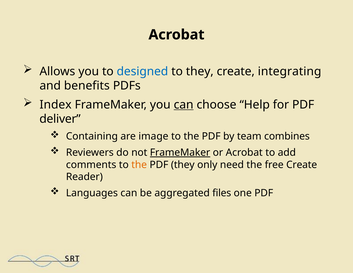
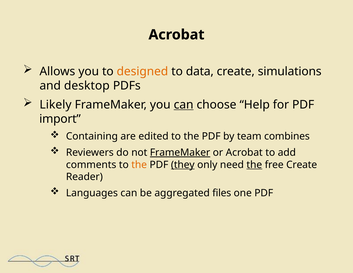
designed colour: blue -> orange
to they: they -> data
integrating: integrating -> simulations
benefits: benefits -> desktop
Index: Index -> Likely
deliver: deliver -> import
image: image -> edited
they at (183, 165) underline: none -> present
the at (254, 165) underline: none -> present
